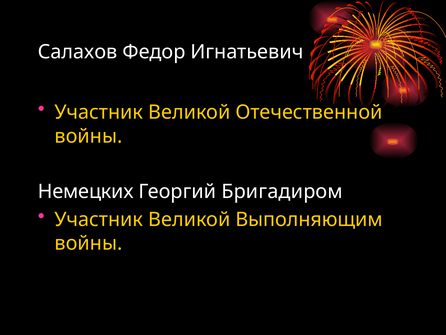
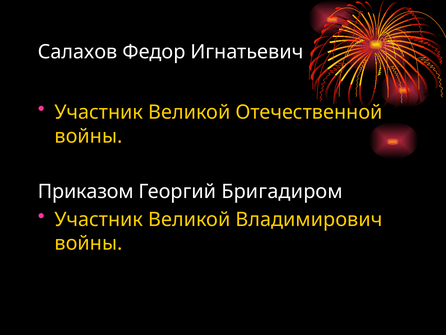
Немецких: Немецких -> Приказом
Выполняющим: Выполняющим -> Владимирович
